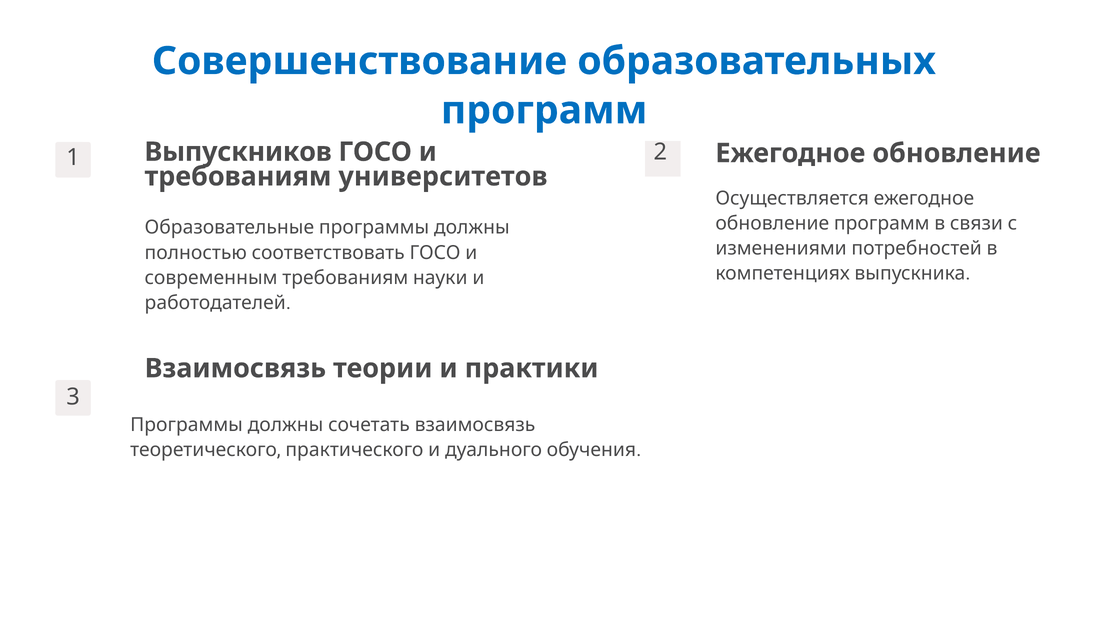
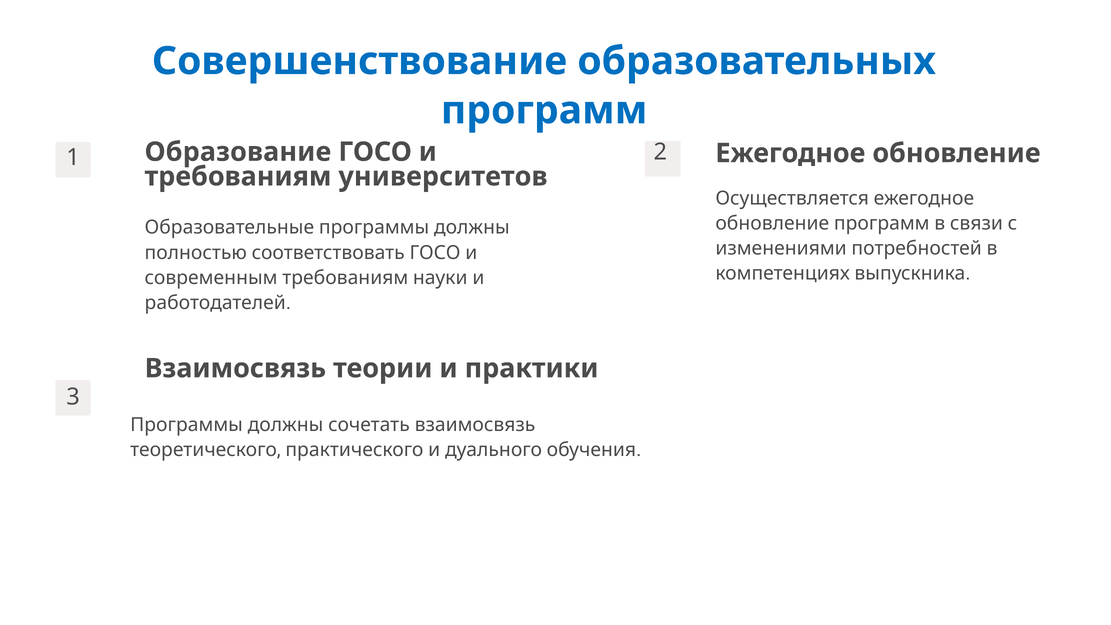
Выпускников: Выпускников -> Образование
